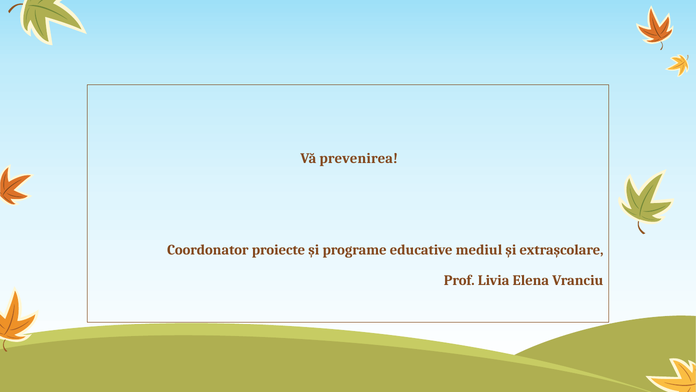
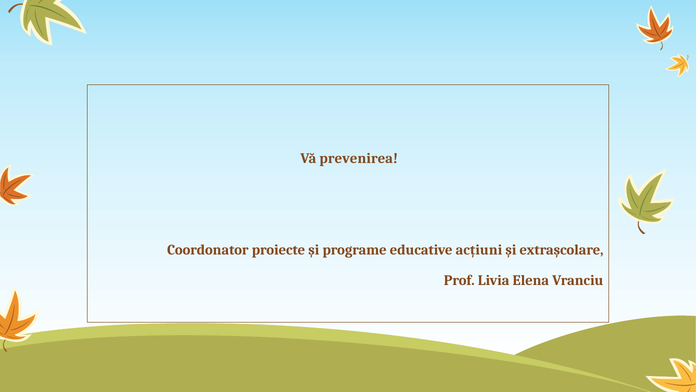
mediul: mediul -> acțiuni
